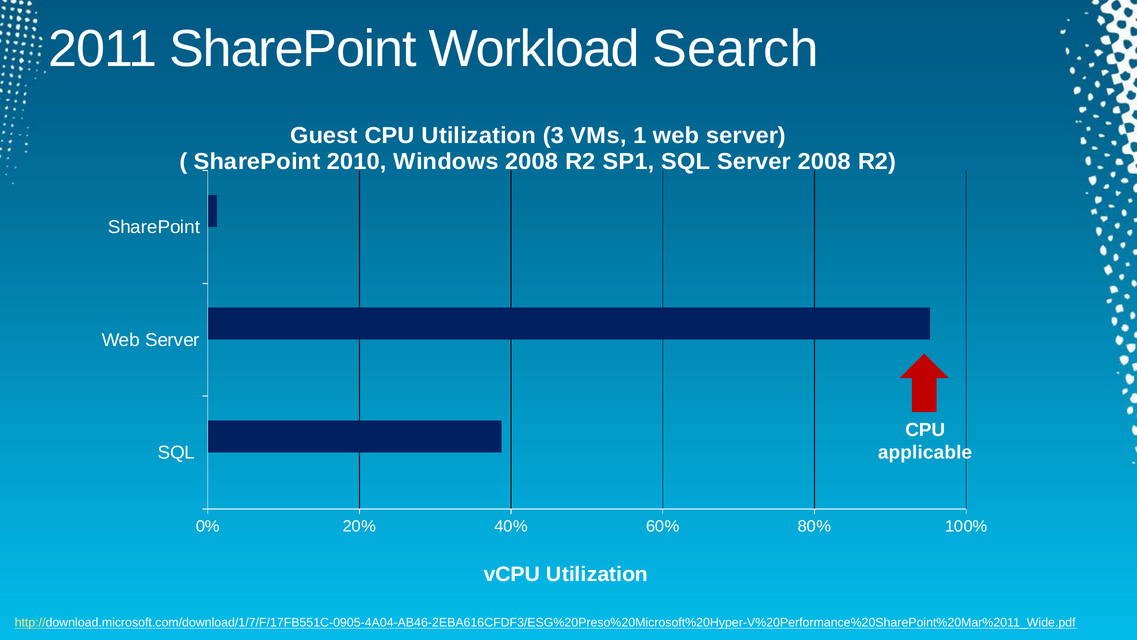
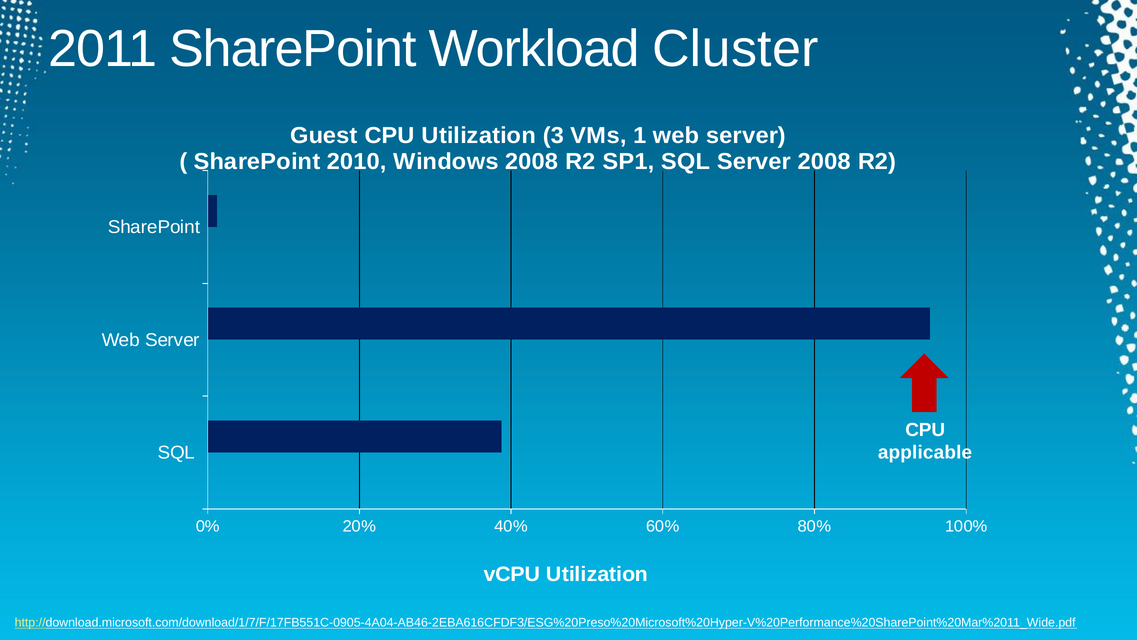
Search: Search -> Cluster
